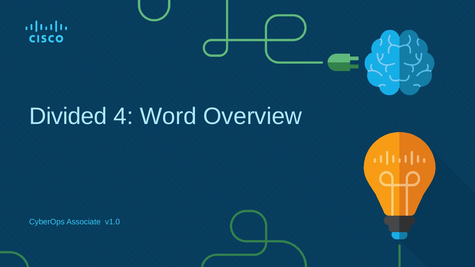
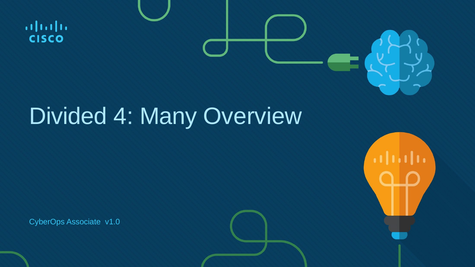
Word: Word -> Many
